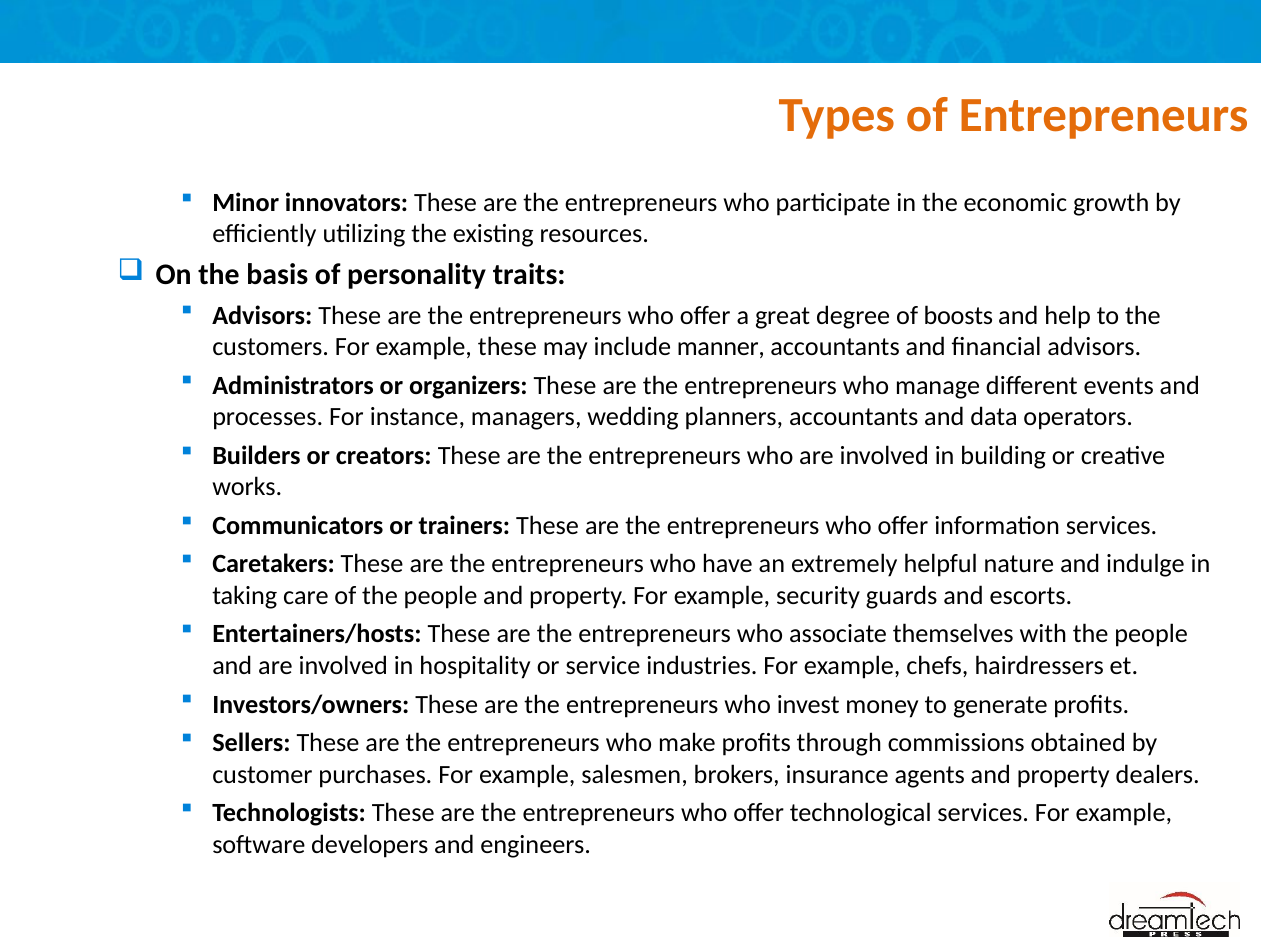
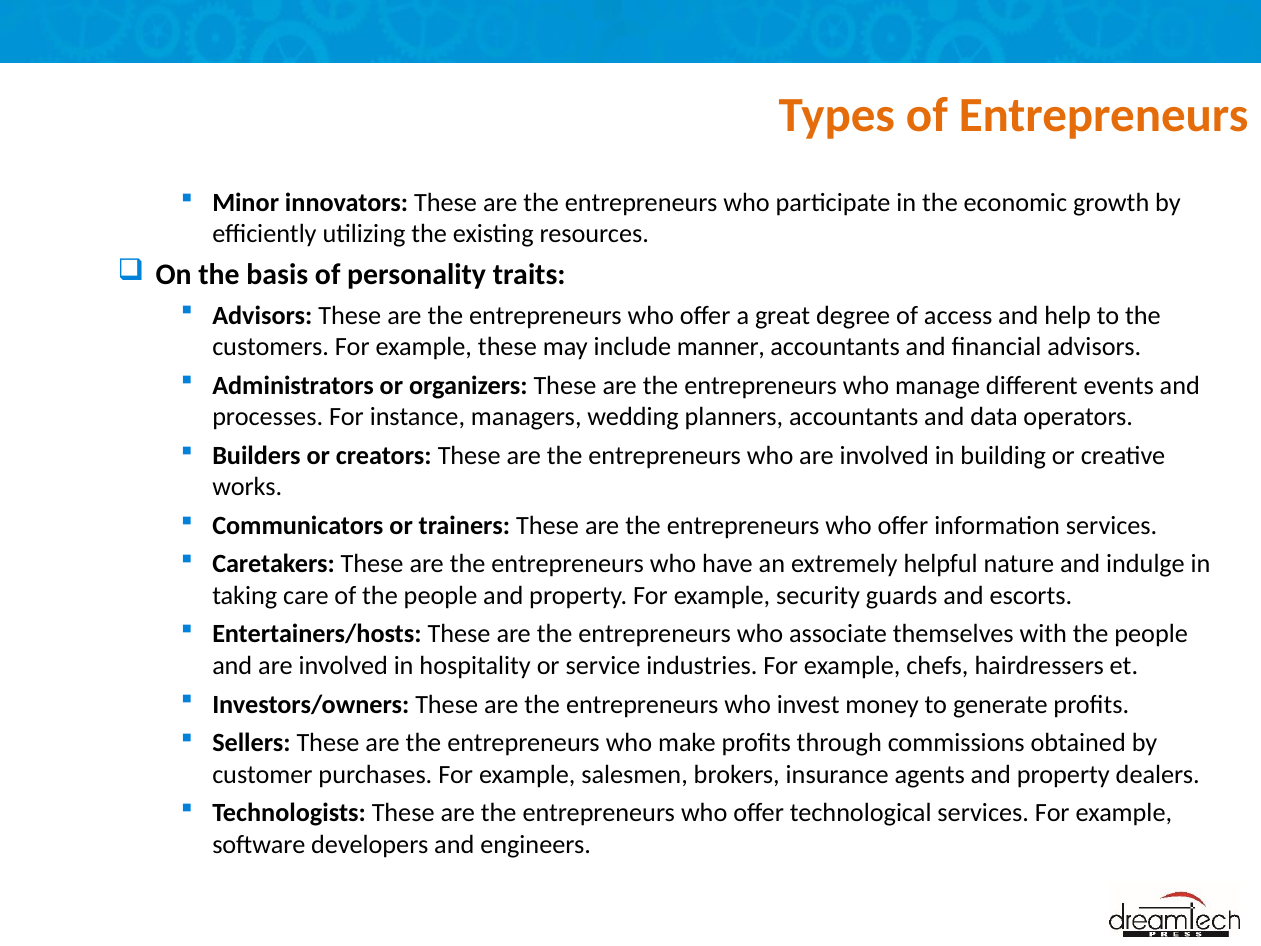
boosts: boosts -> access
